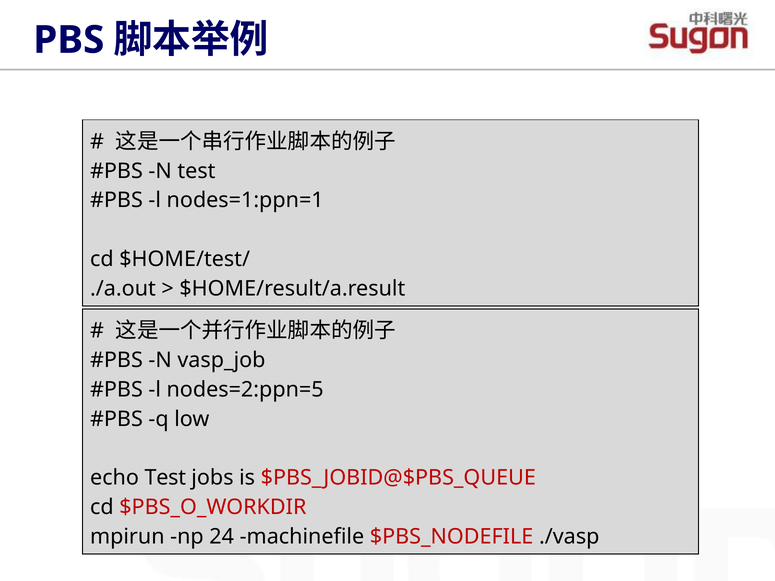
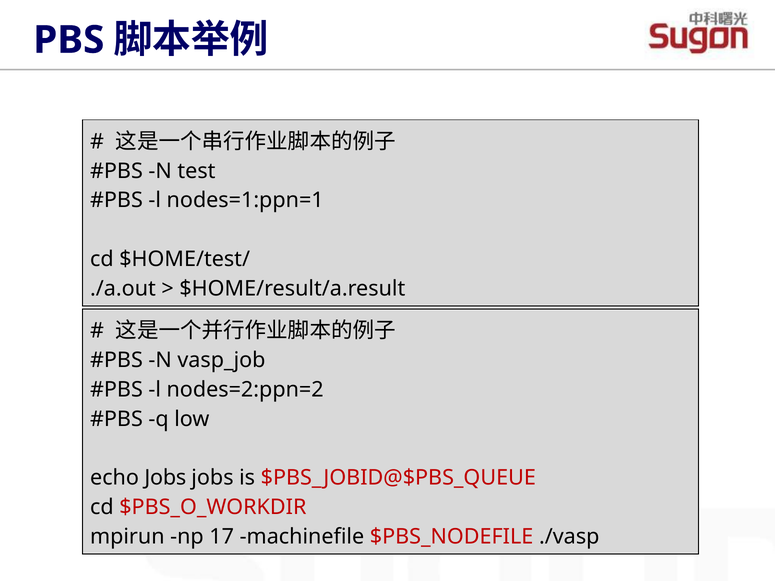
nodes=2:ppn=5: nodes=2:ppn=5 -> nodes=2:ppn=2
echo Test: Test -> Jobs
24: 24 -> 17
